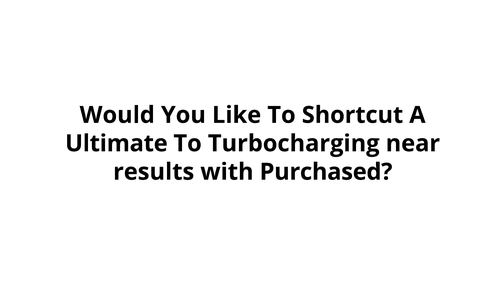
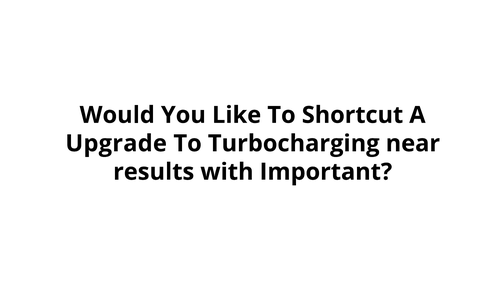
Ultimate: Ultimate -> Upgrade
Purchased: Purchased -> Important
